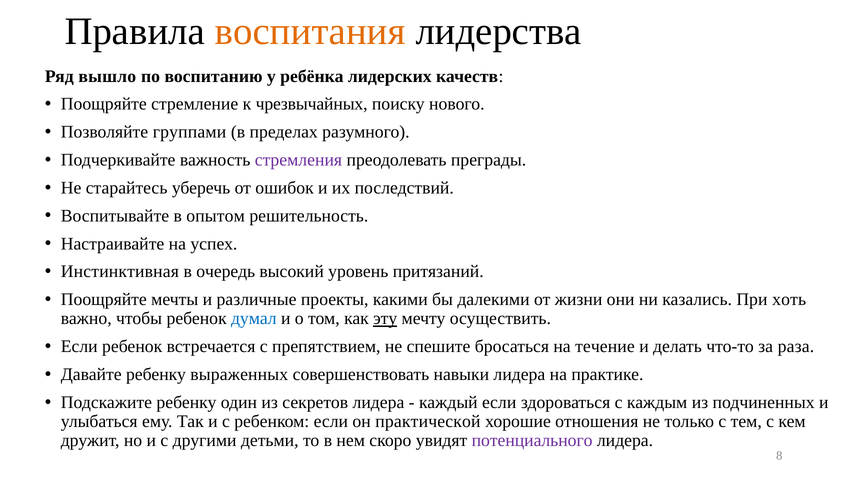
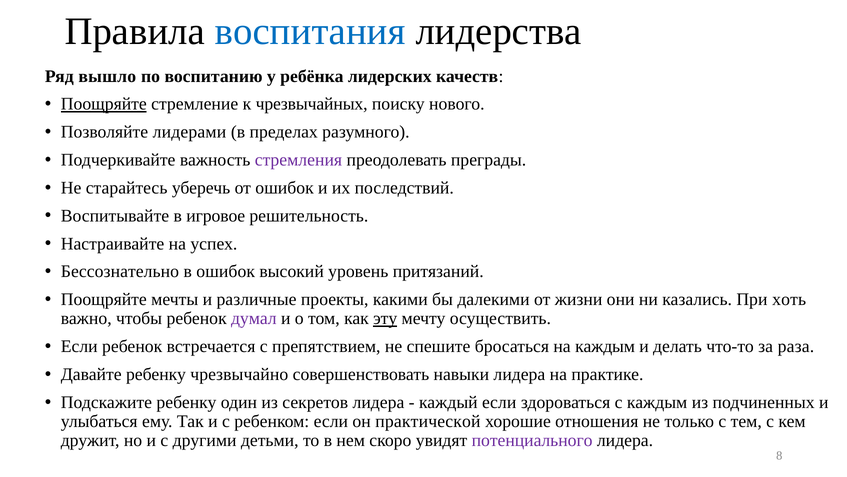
воспитания colour: orange -> blue
Поощряйте at (104, 104) underline: none -> present
группами: группами -> лидерами
опытом: опытом -> игровое
Инстинктивная: Инстинктивная -> Бессознательно
в очередь: очередь -> ошибок
думал colour: blue -> purple
на течение: течение -> каждым
выраженных: выраженных -> чрезвычайно
